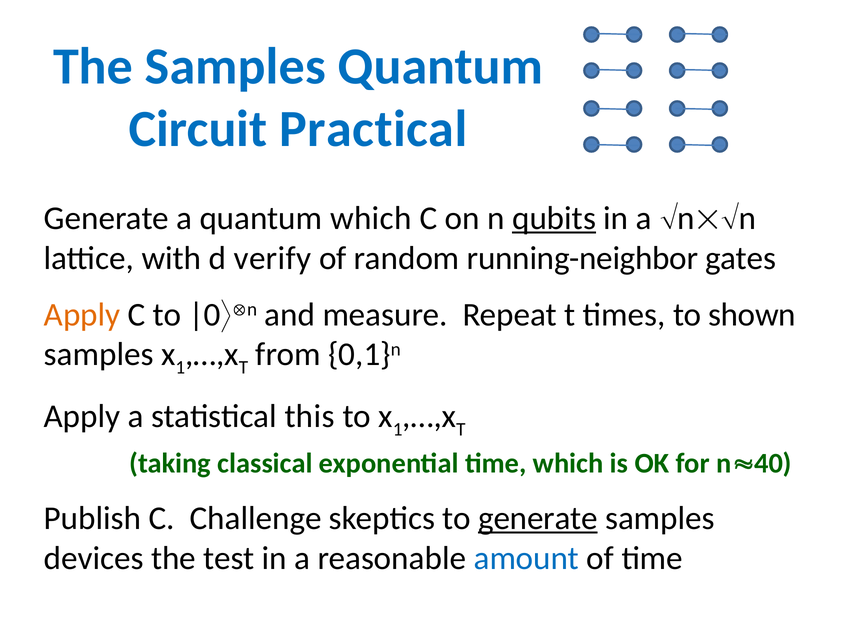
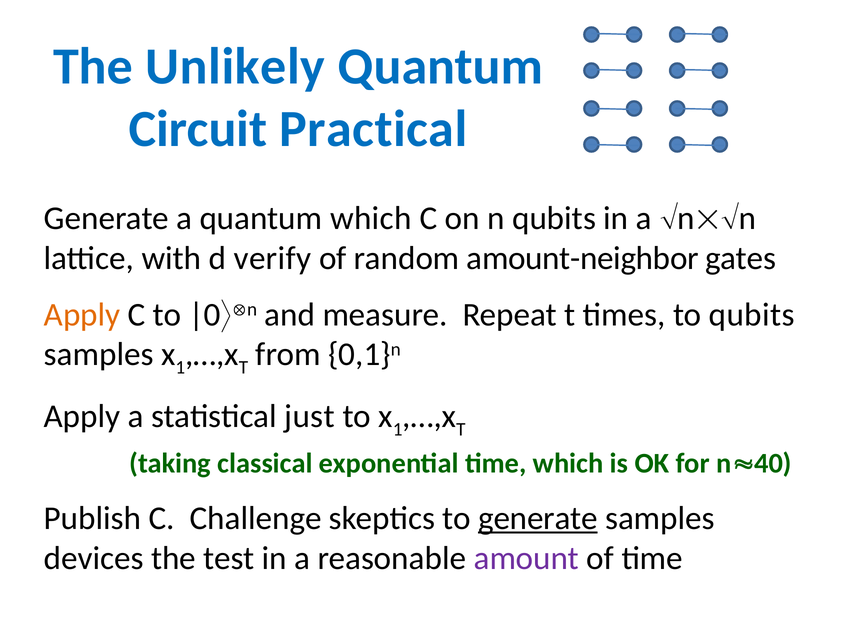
The Samples: Samples -> Unlikely
qubits at (554, 218) underline: present -> none
running-neighbor: running-neighbor -> amount-neighbor
to shown: shown -> qubits
this: this -> just
amount colour: blue -> purple
